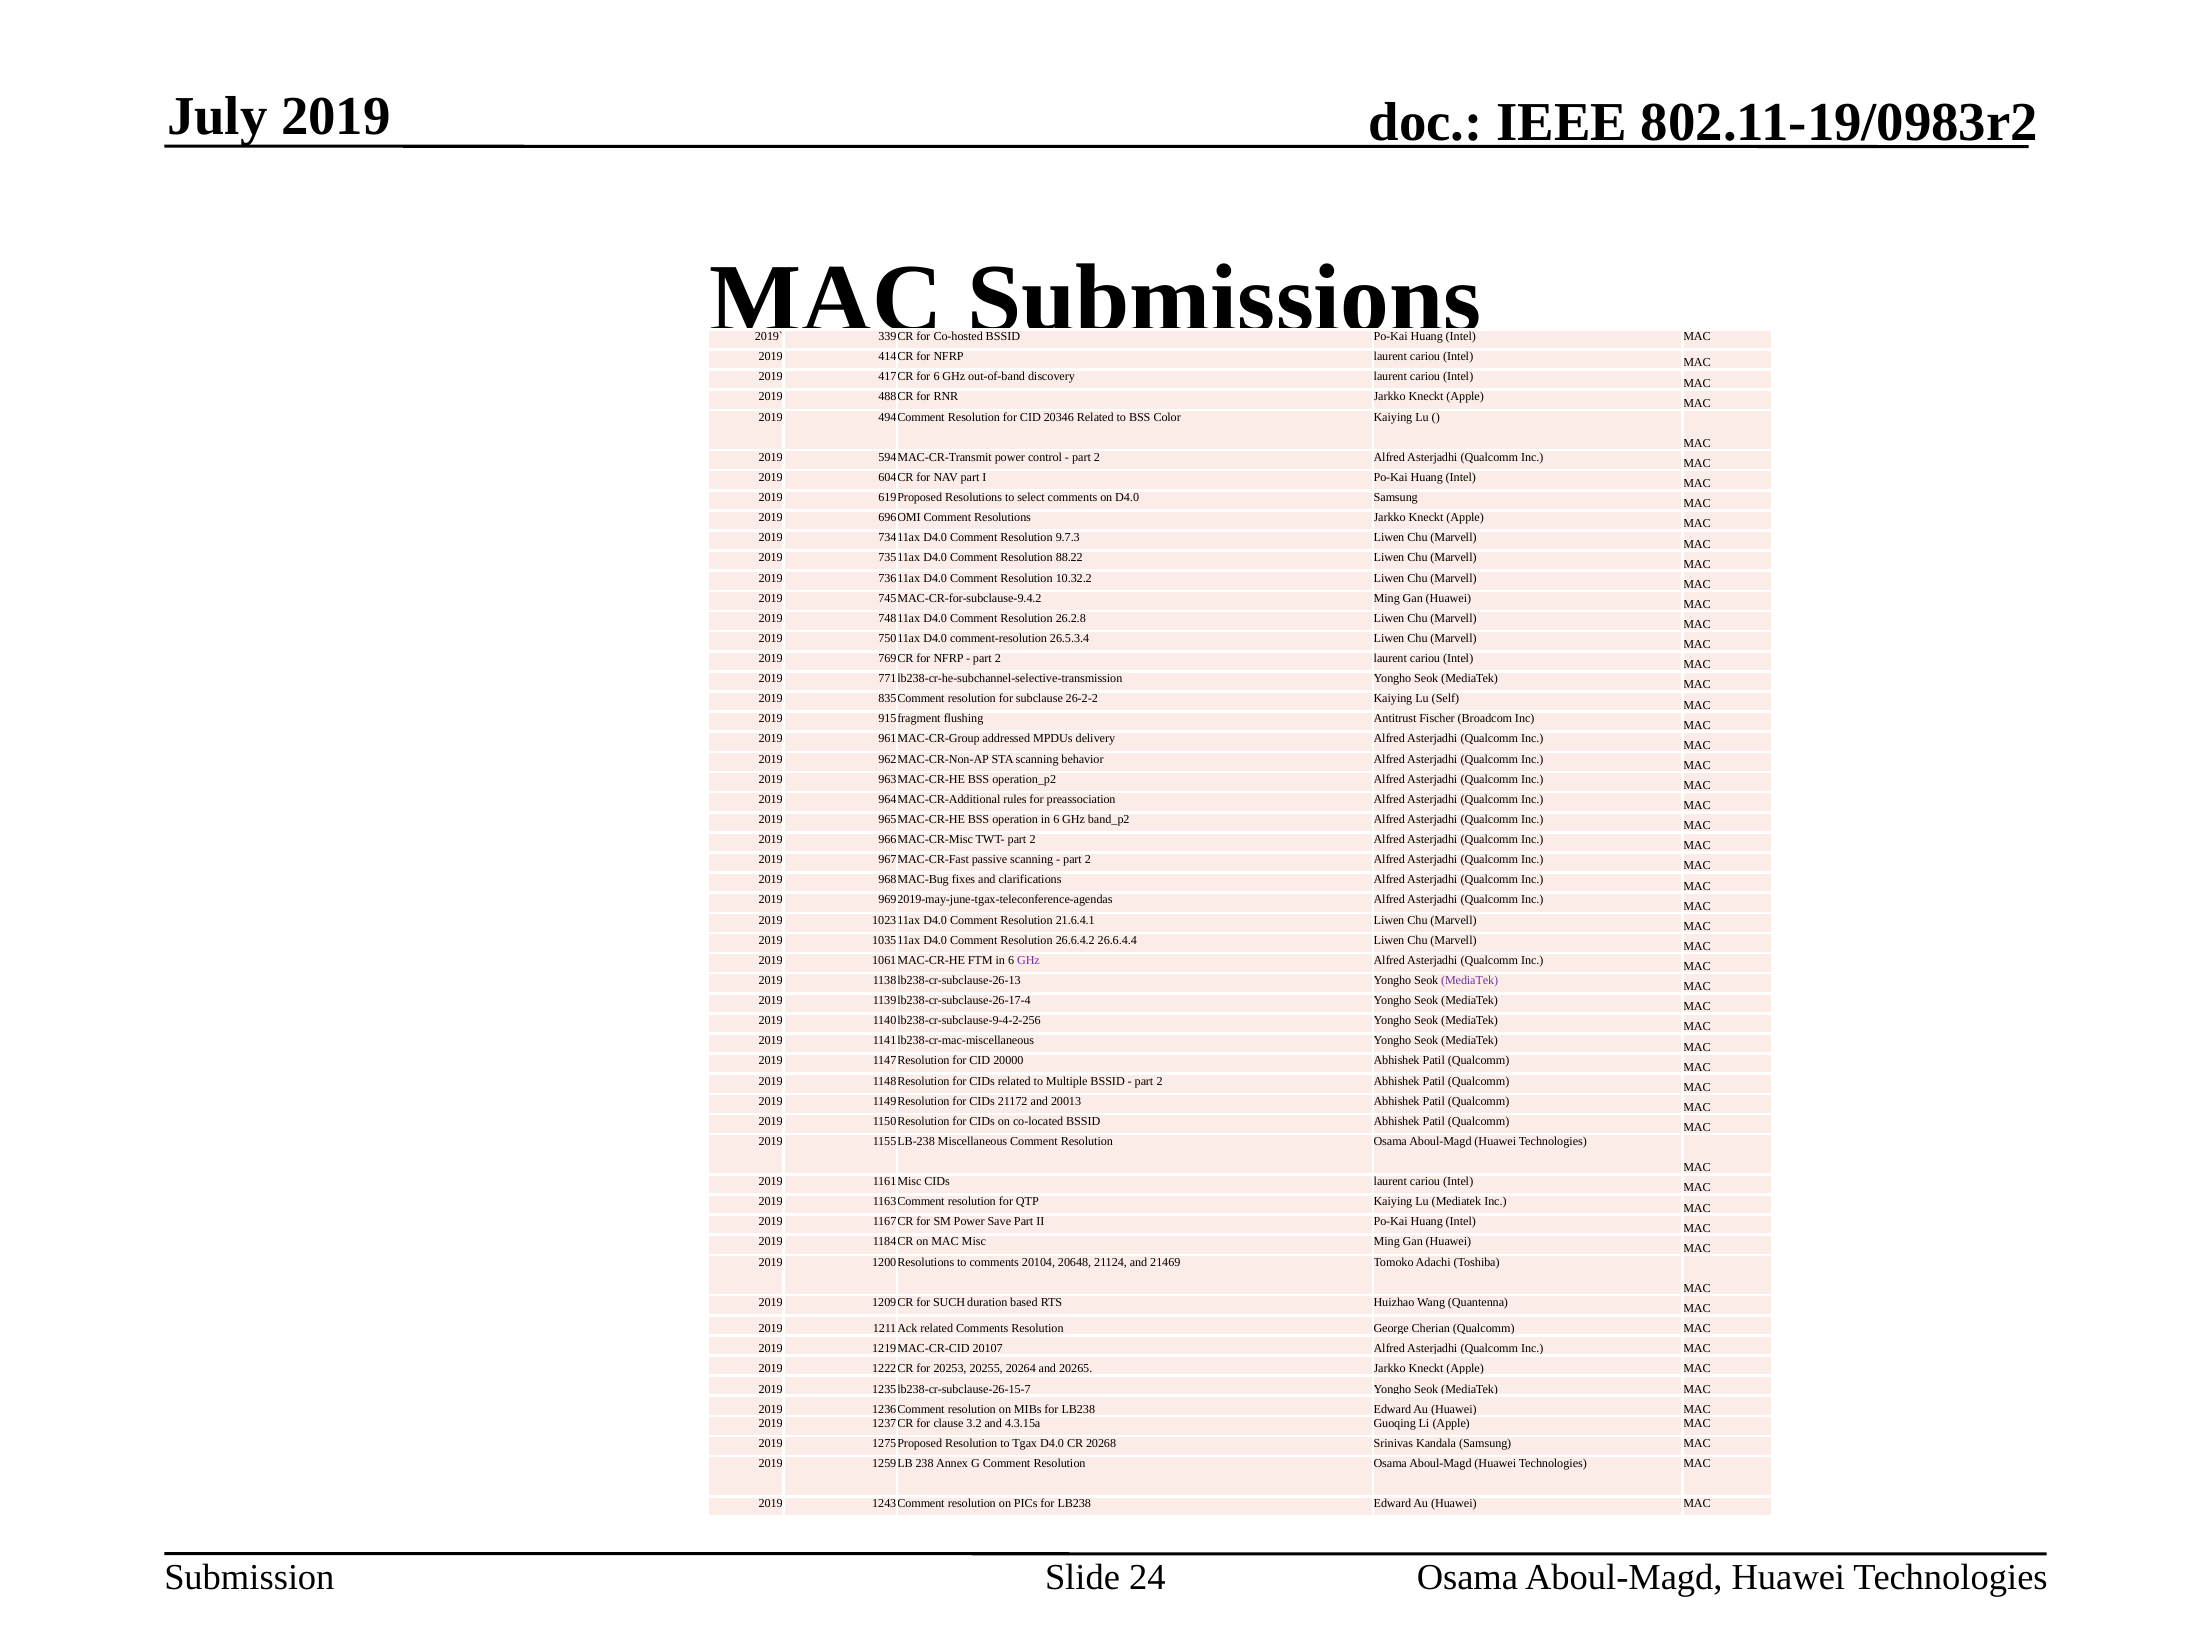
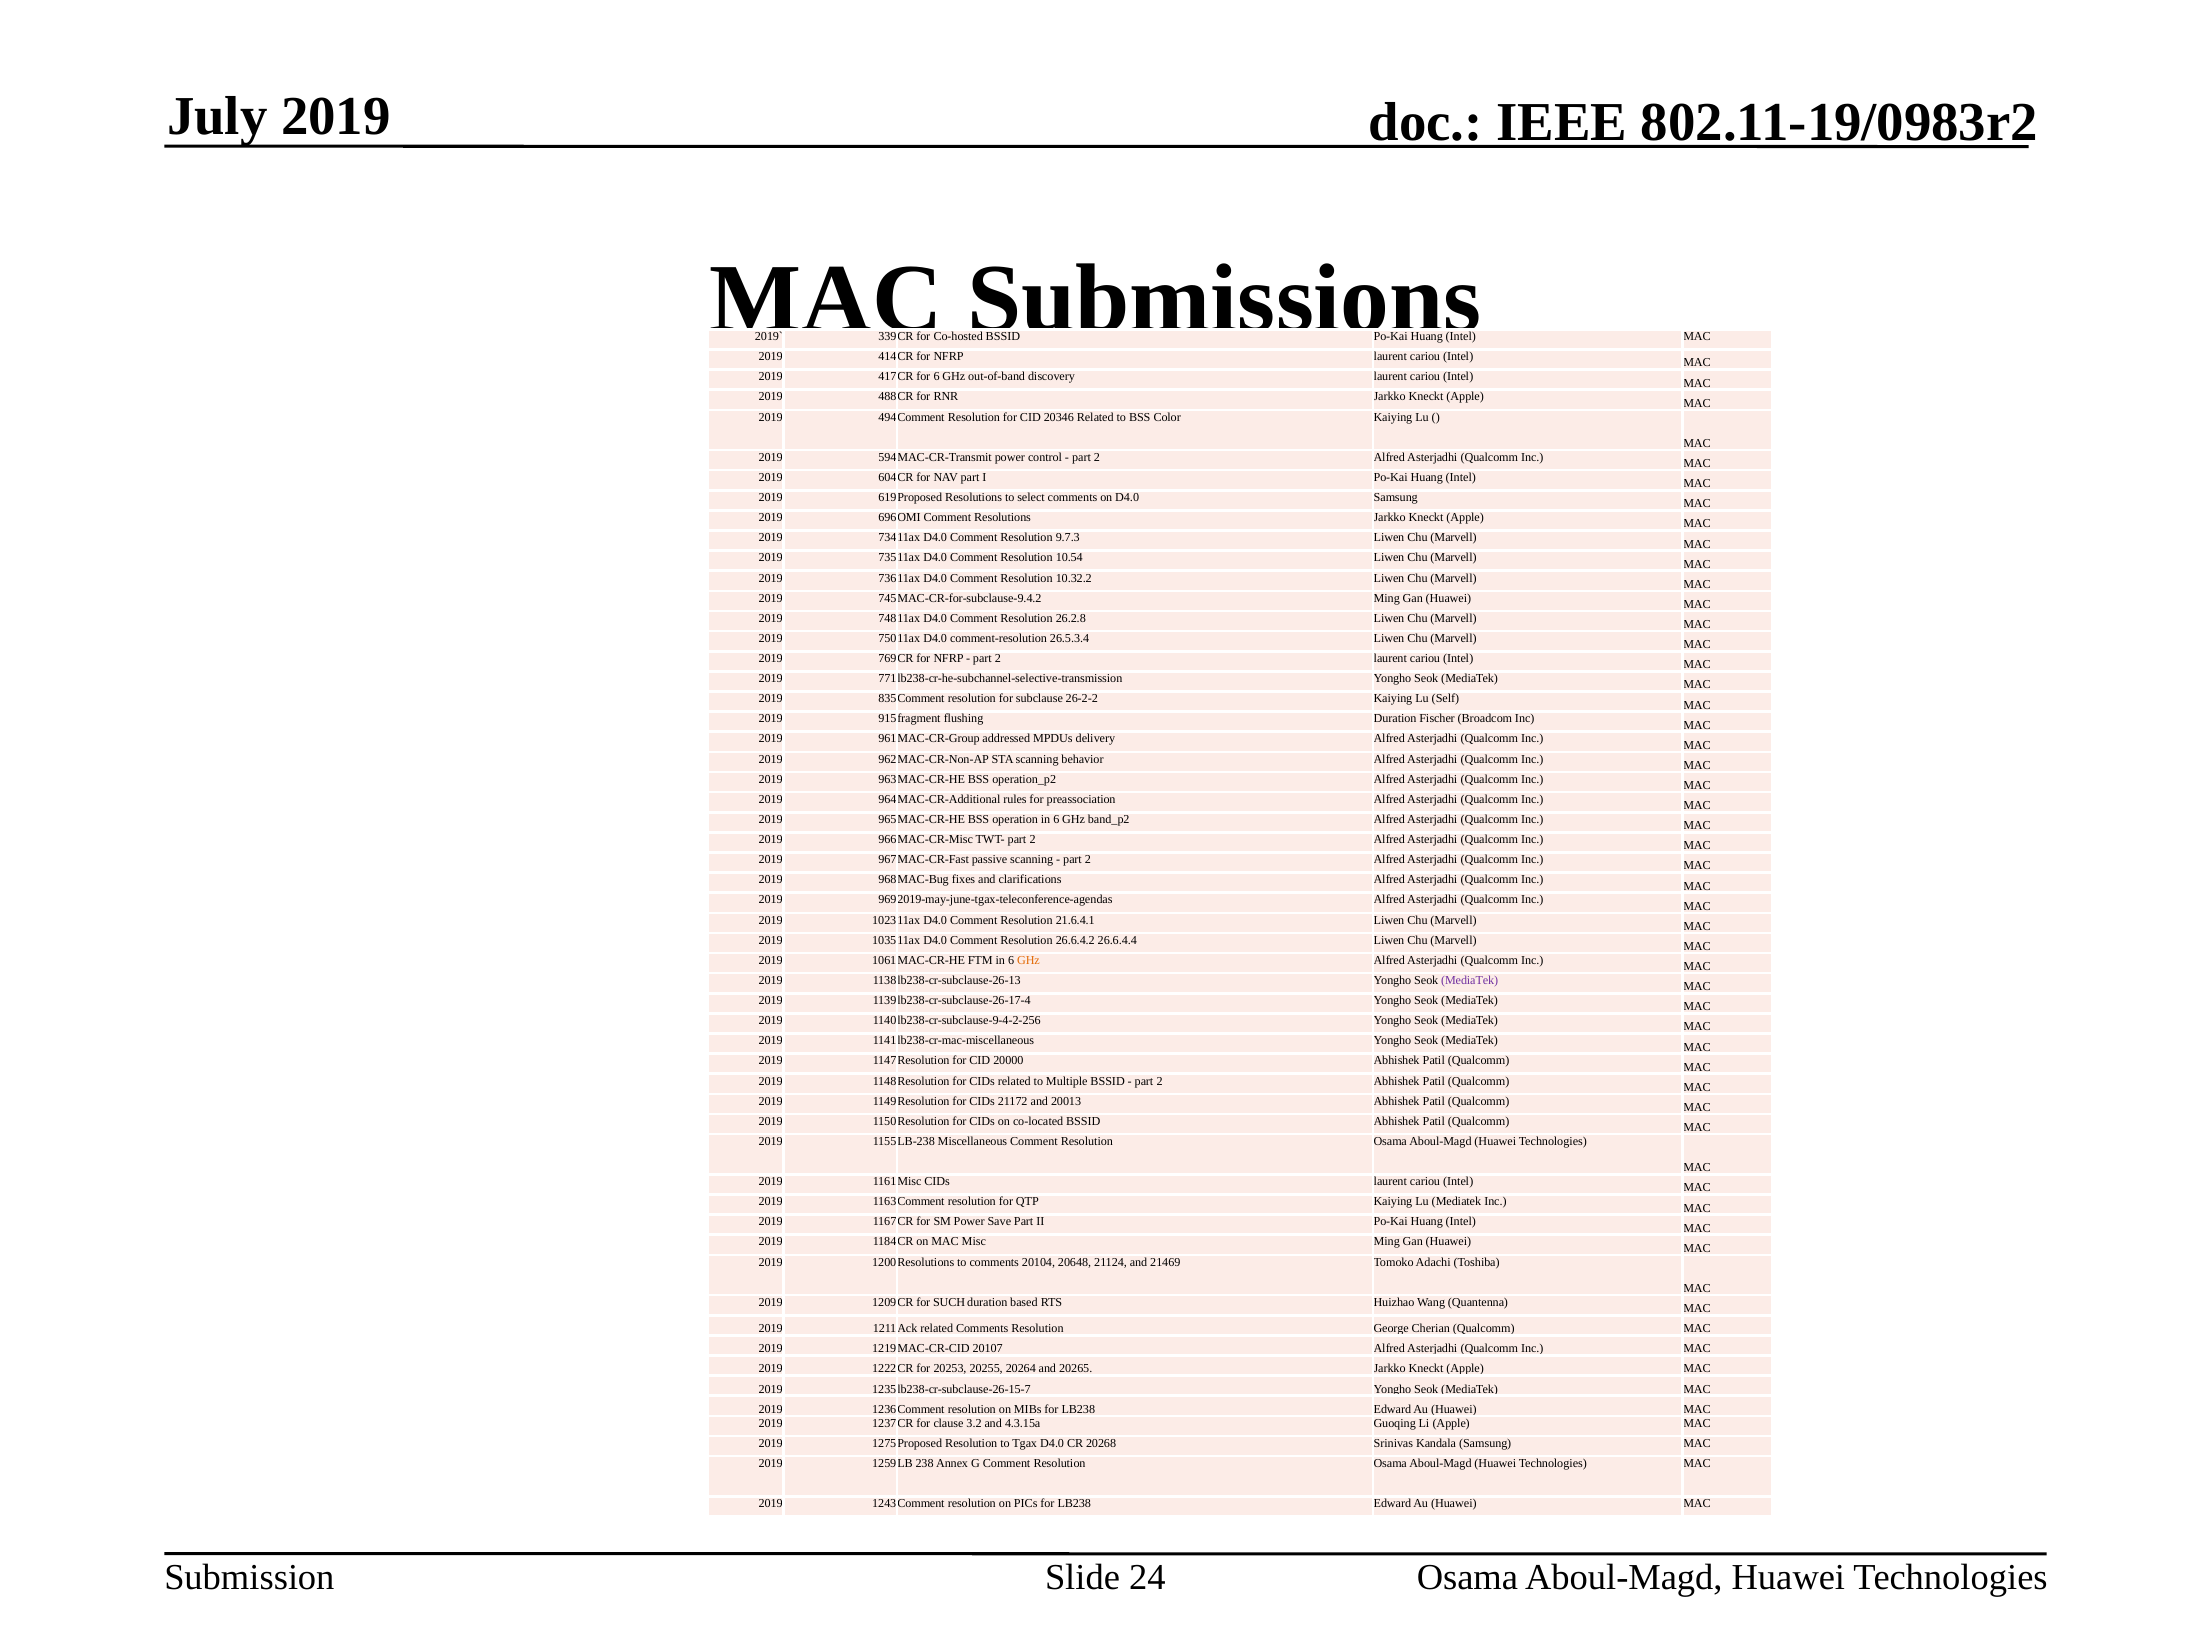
88.22: 88.22 -> 10.54
flushing Antitrust: Antitrust -> Duration
GHz at (1029, 960) colour: purple -> orange
